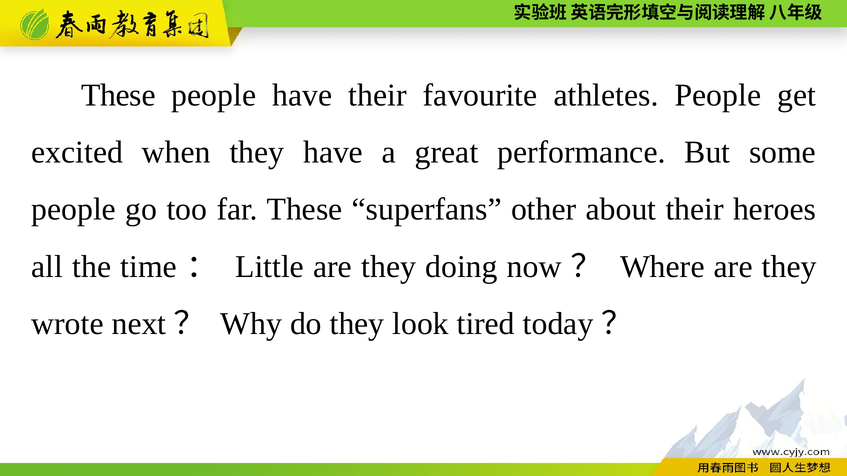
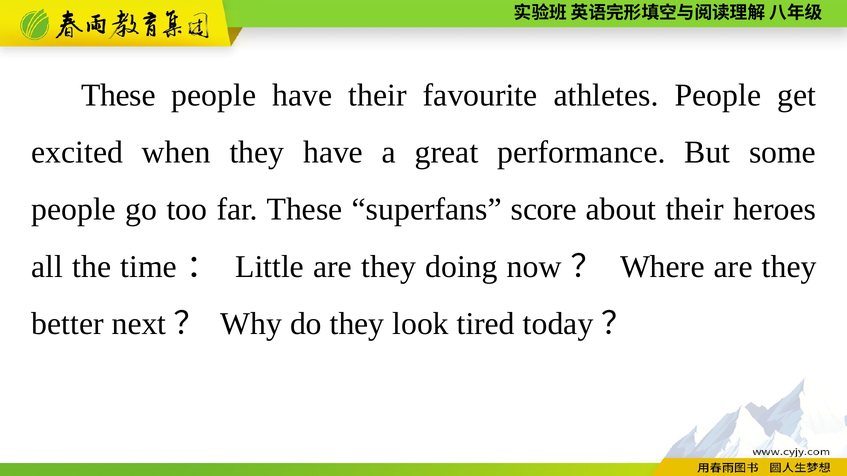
other: other -> score
wrote: wrote -> better
